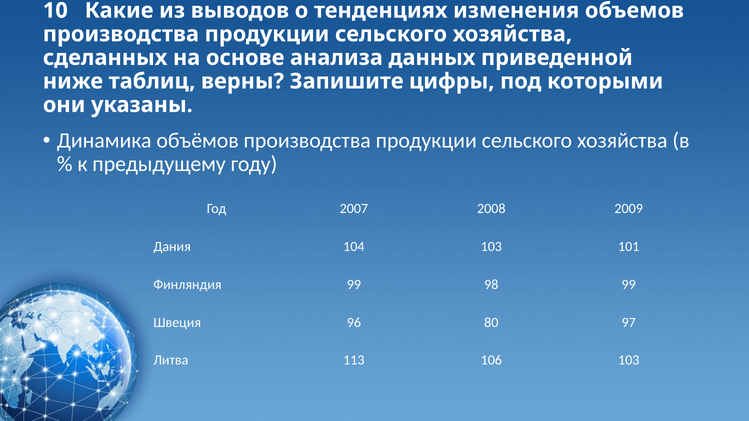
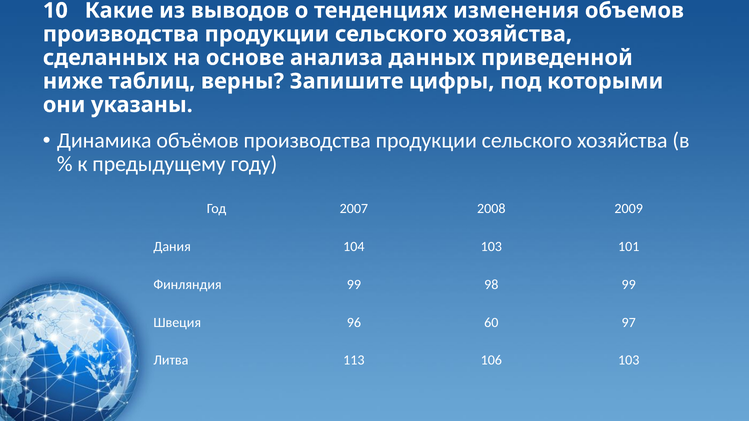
80: 80 -> 60
